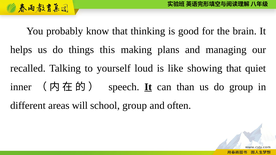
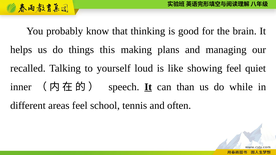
showing that: that -> feel
do group: group -> while
areas will: will -> feel
school group: group -> tennis
